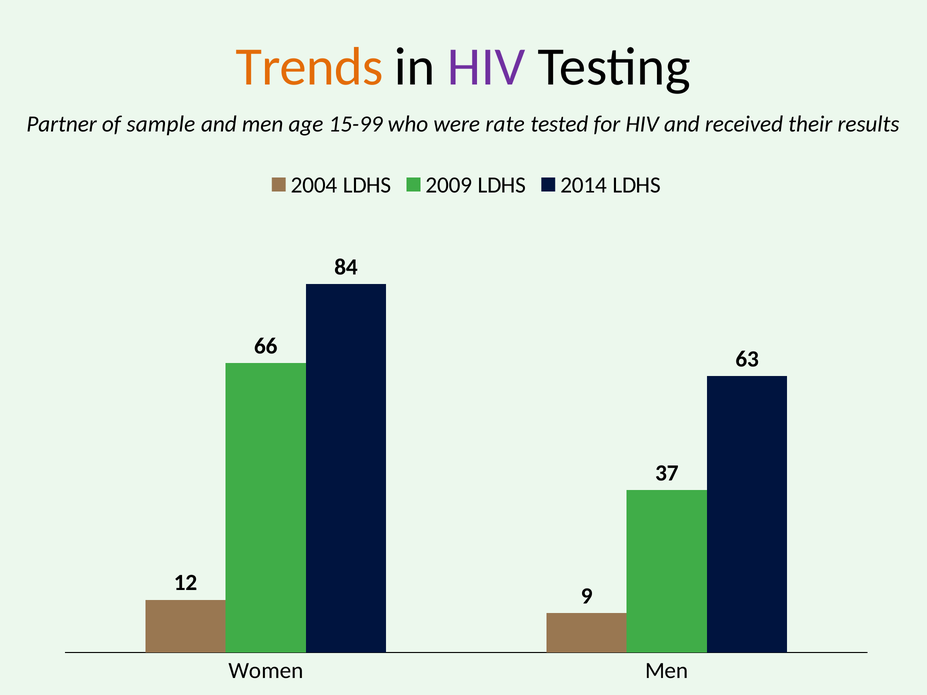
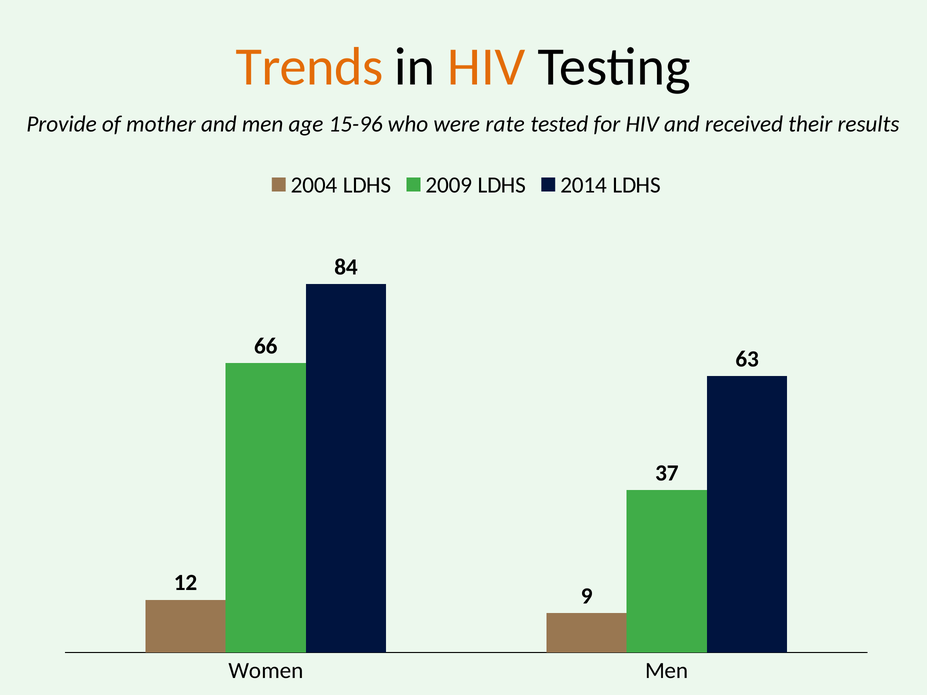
HIV at (486, 67) colour: purple -> orange
Partner: Partner -> Provide
sample: sample -> mother
15-99: 15-99 -> 15-96
